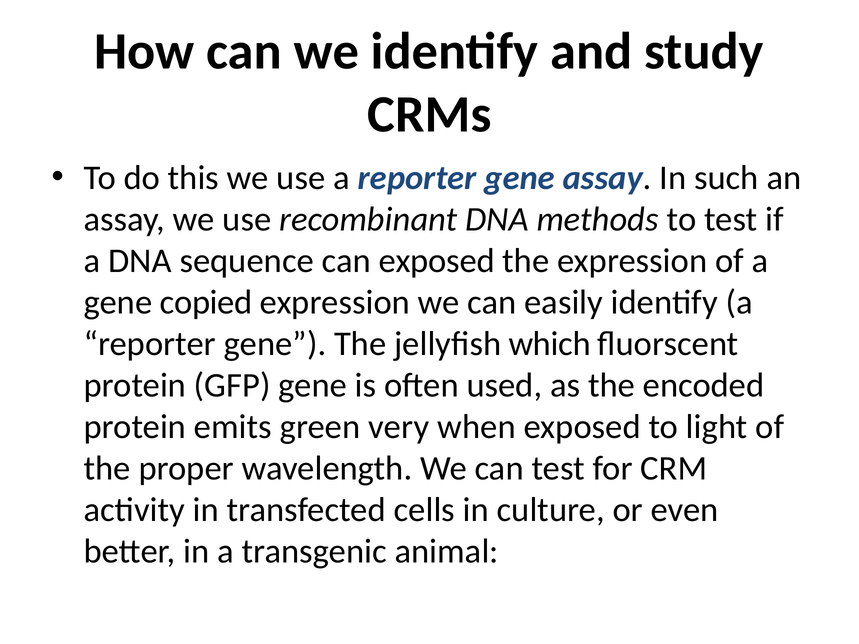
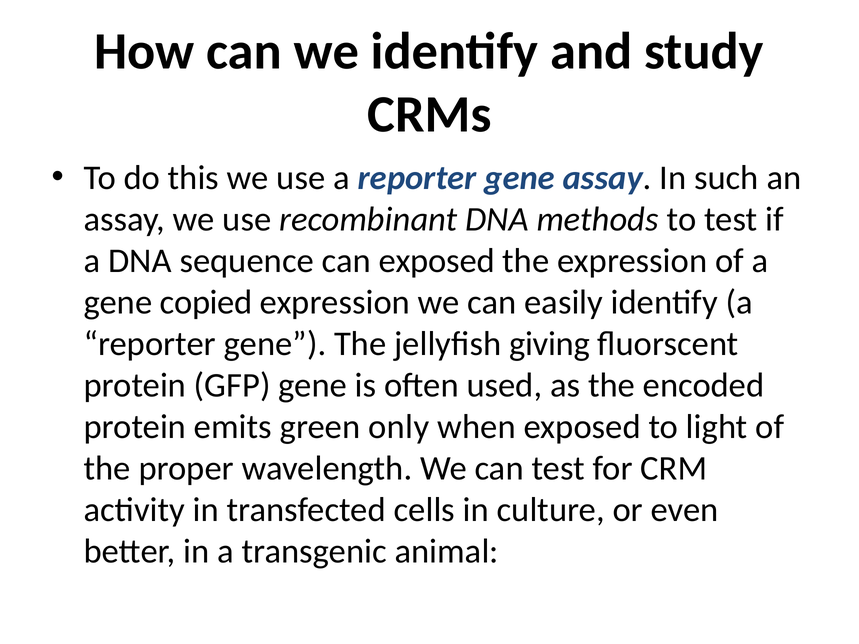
which: which -> giving
very: very -> only
